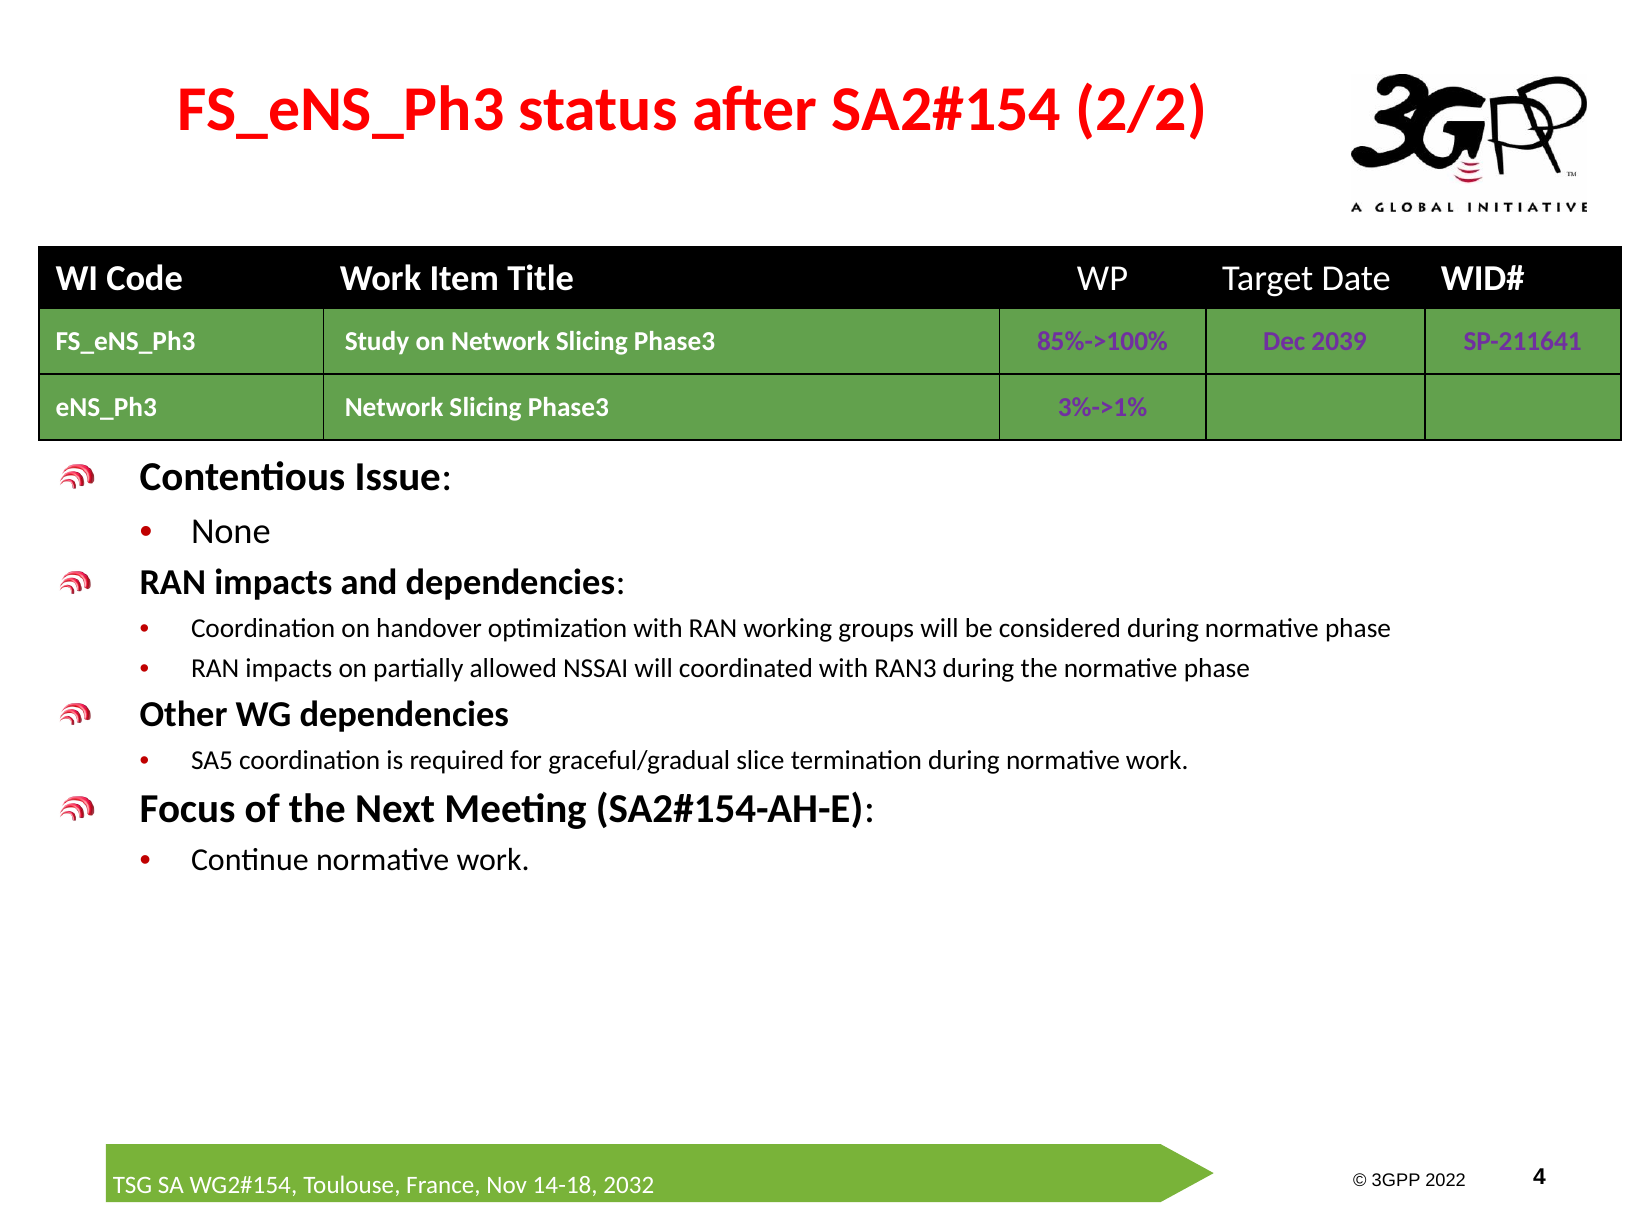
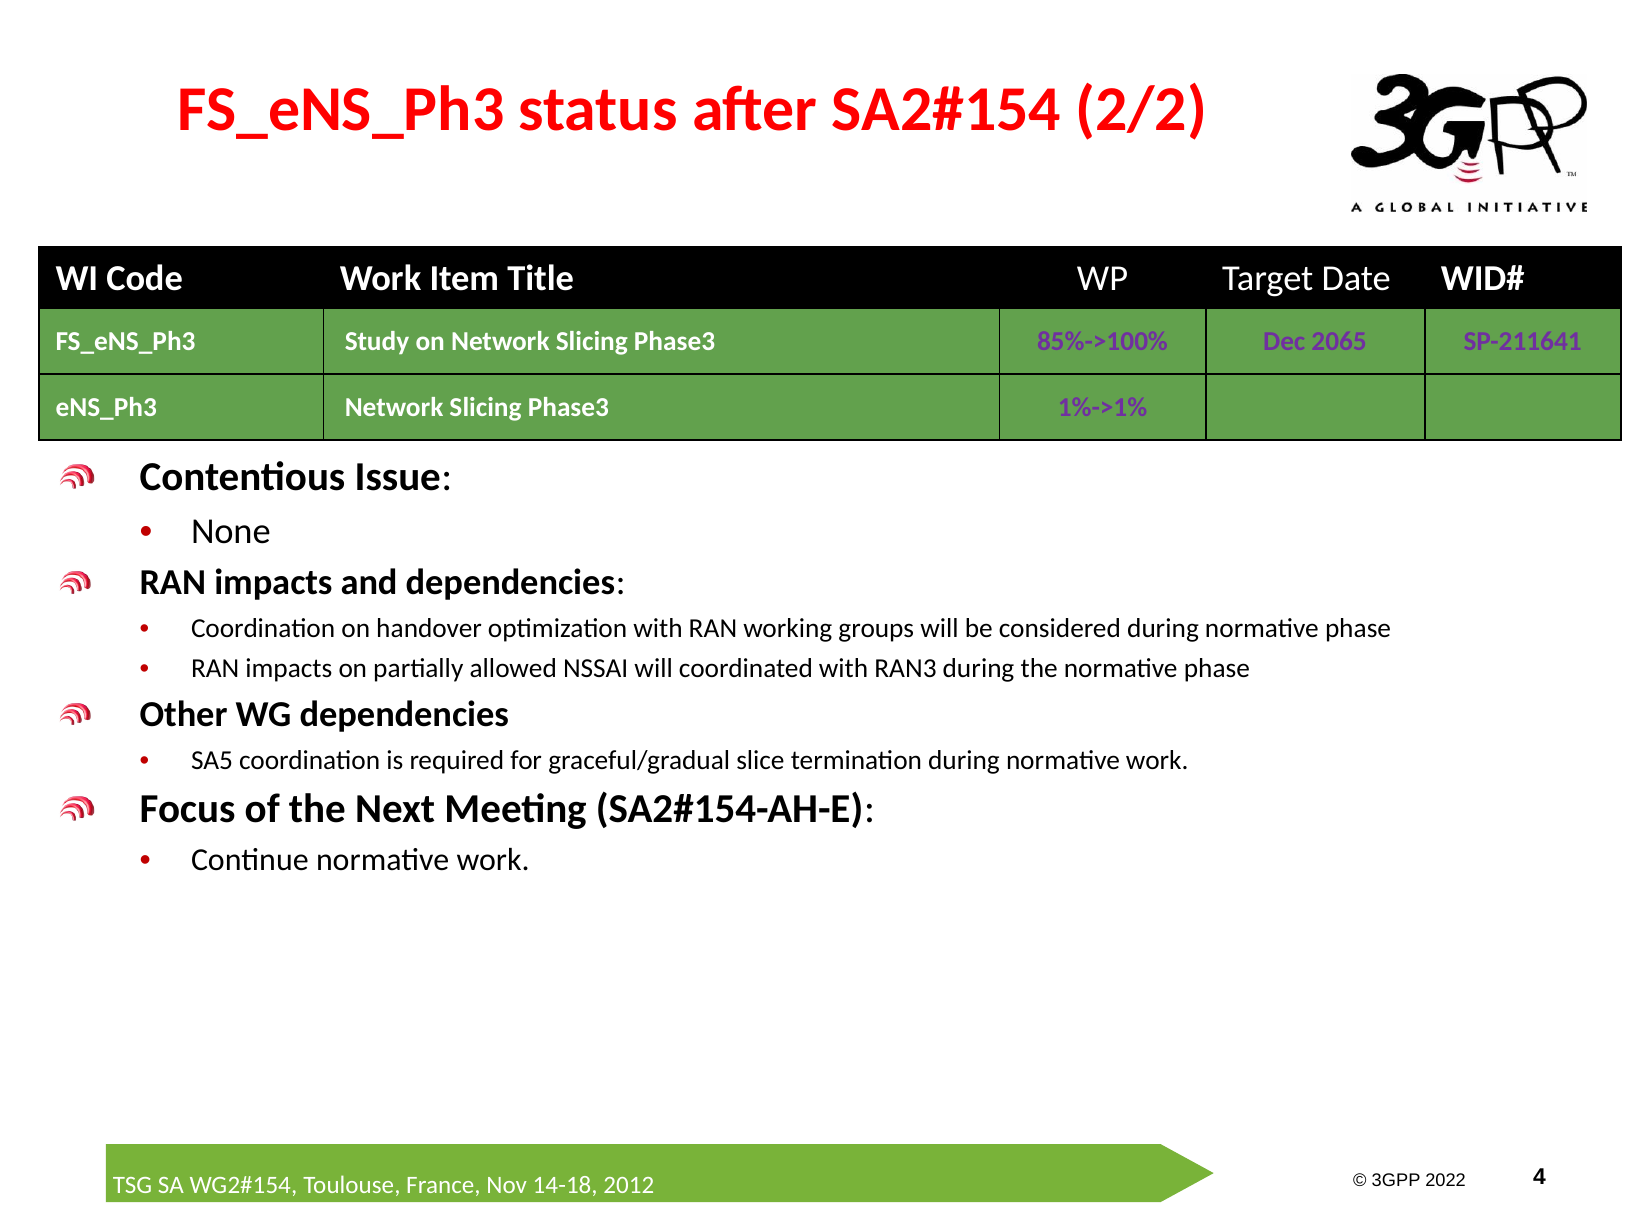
2039: 2039 -> 2065
3%->1%: 3%->1% -> 1%->1%
2032 at (629, 1185): 2032 -> 2012
